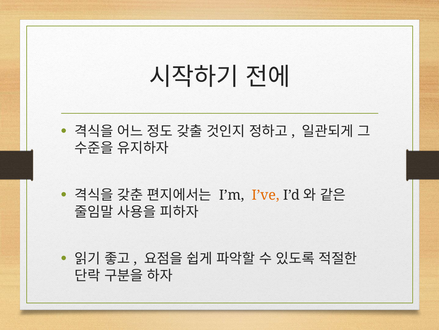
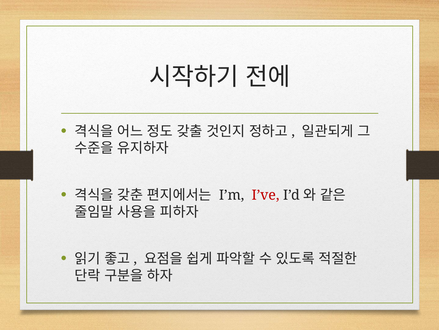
I’ve colour: orange -> red
